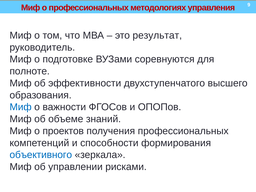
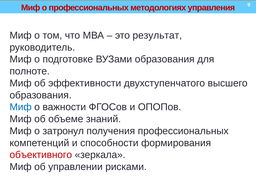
ВУЗами соревнуются: соревнуются -> образования
проектов: проектов -> затронул
объективного colour: blue -> red
